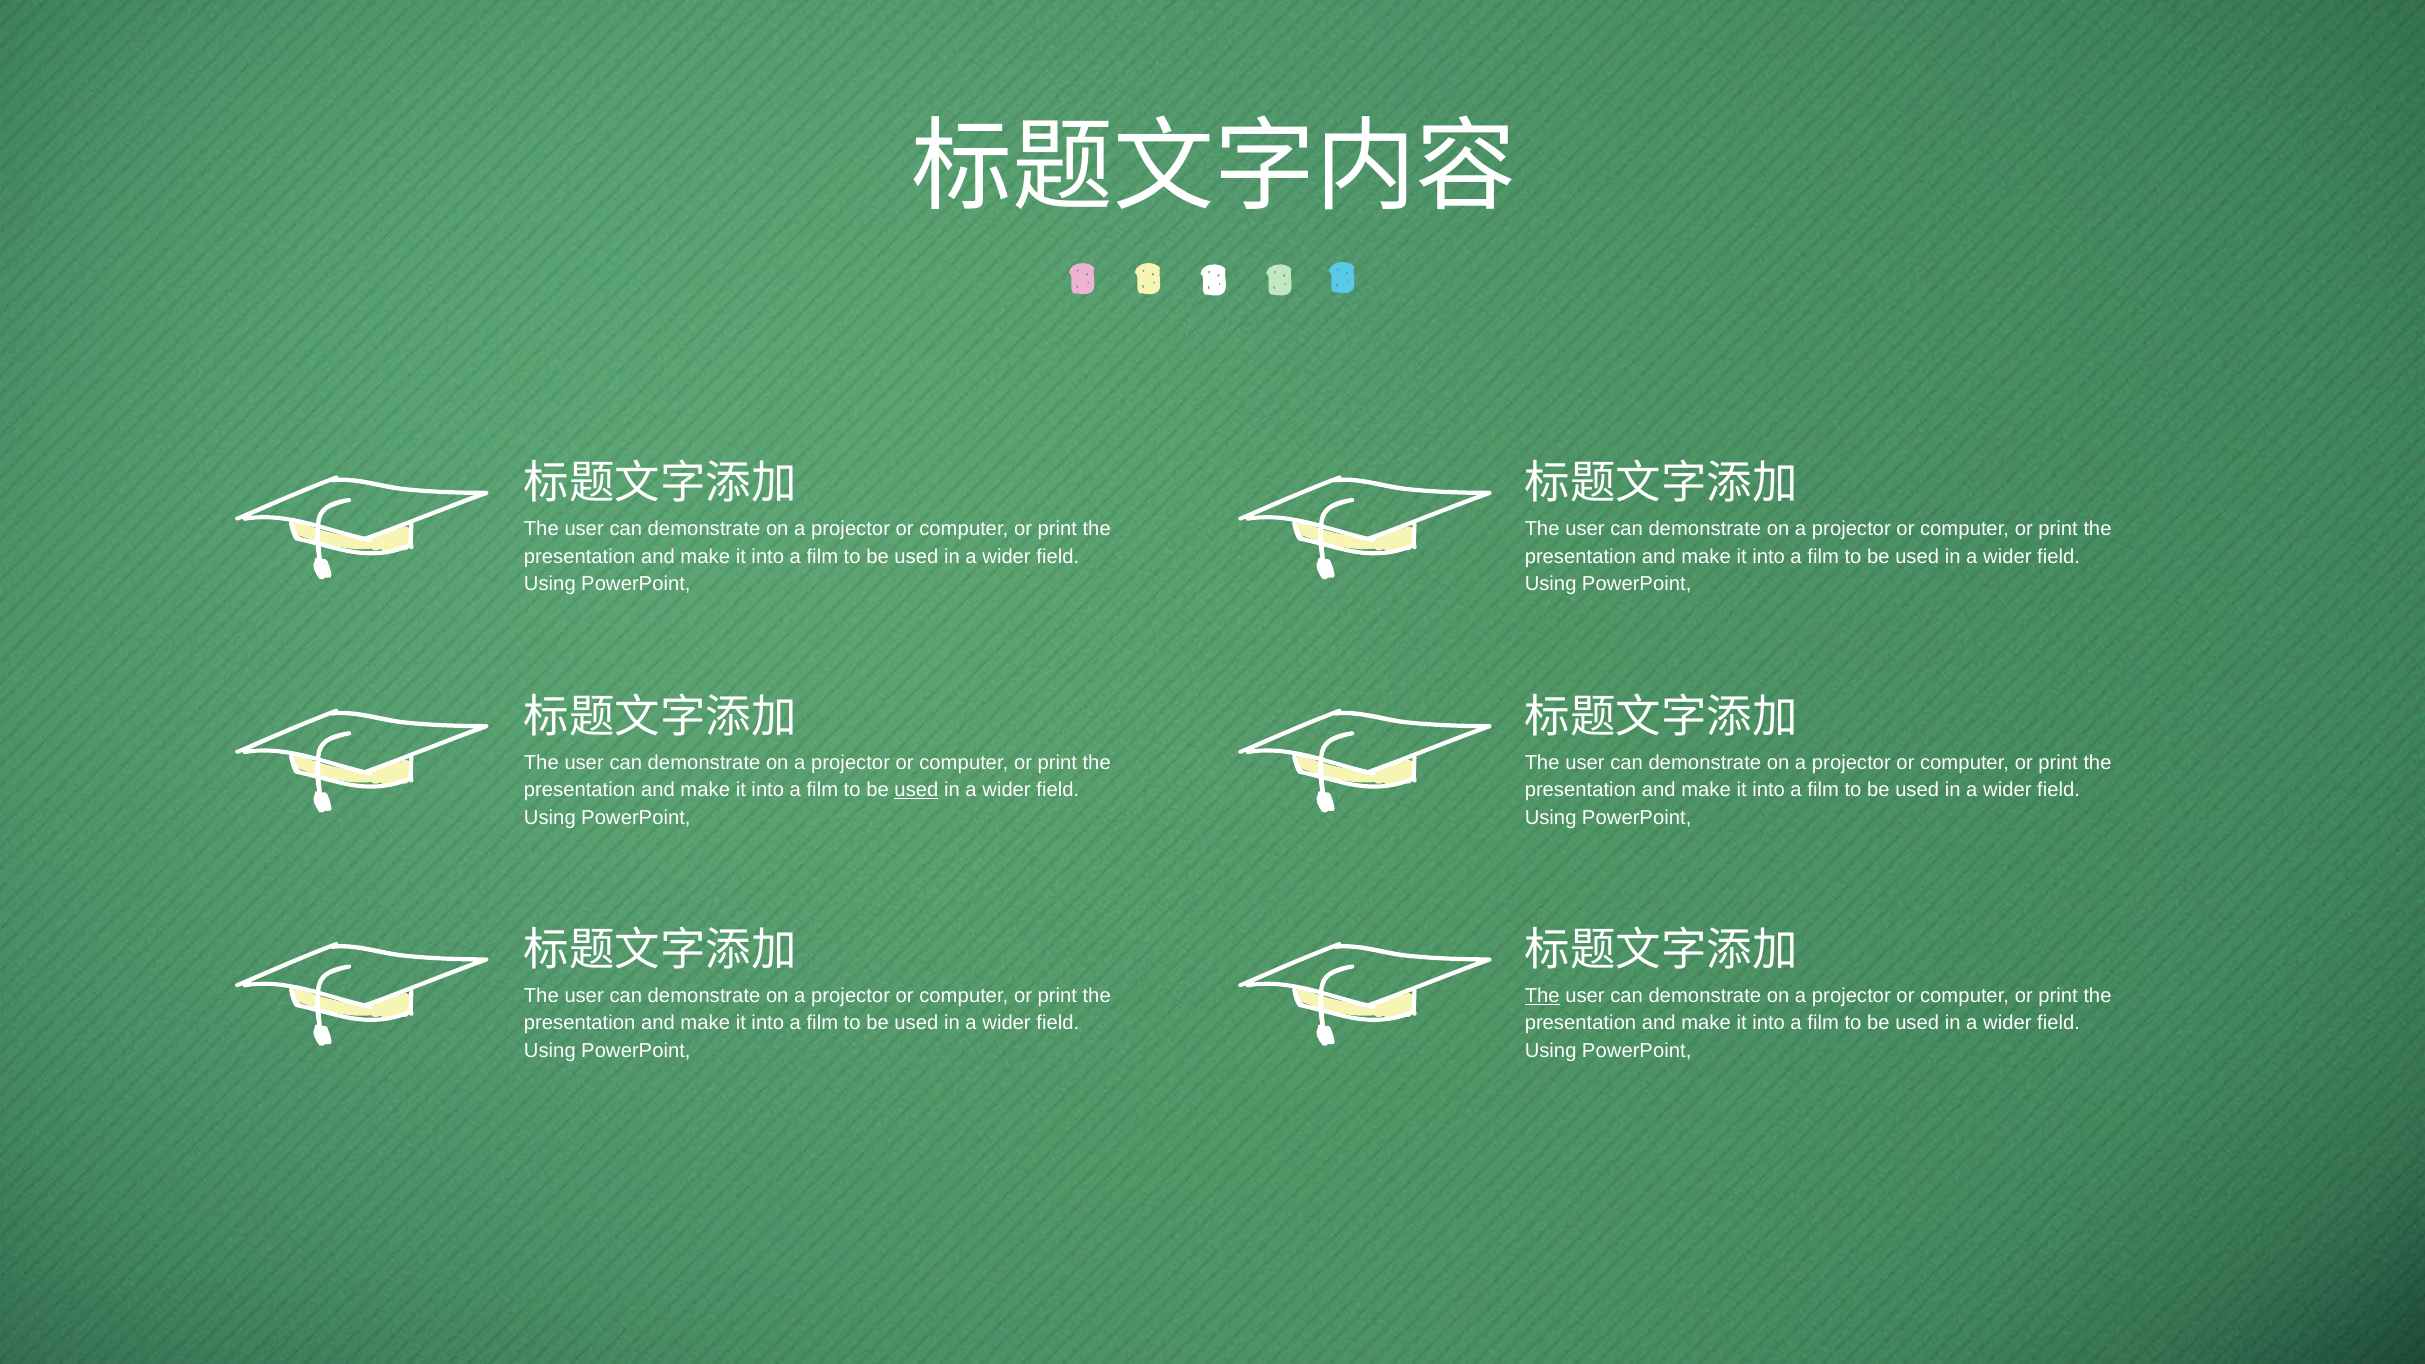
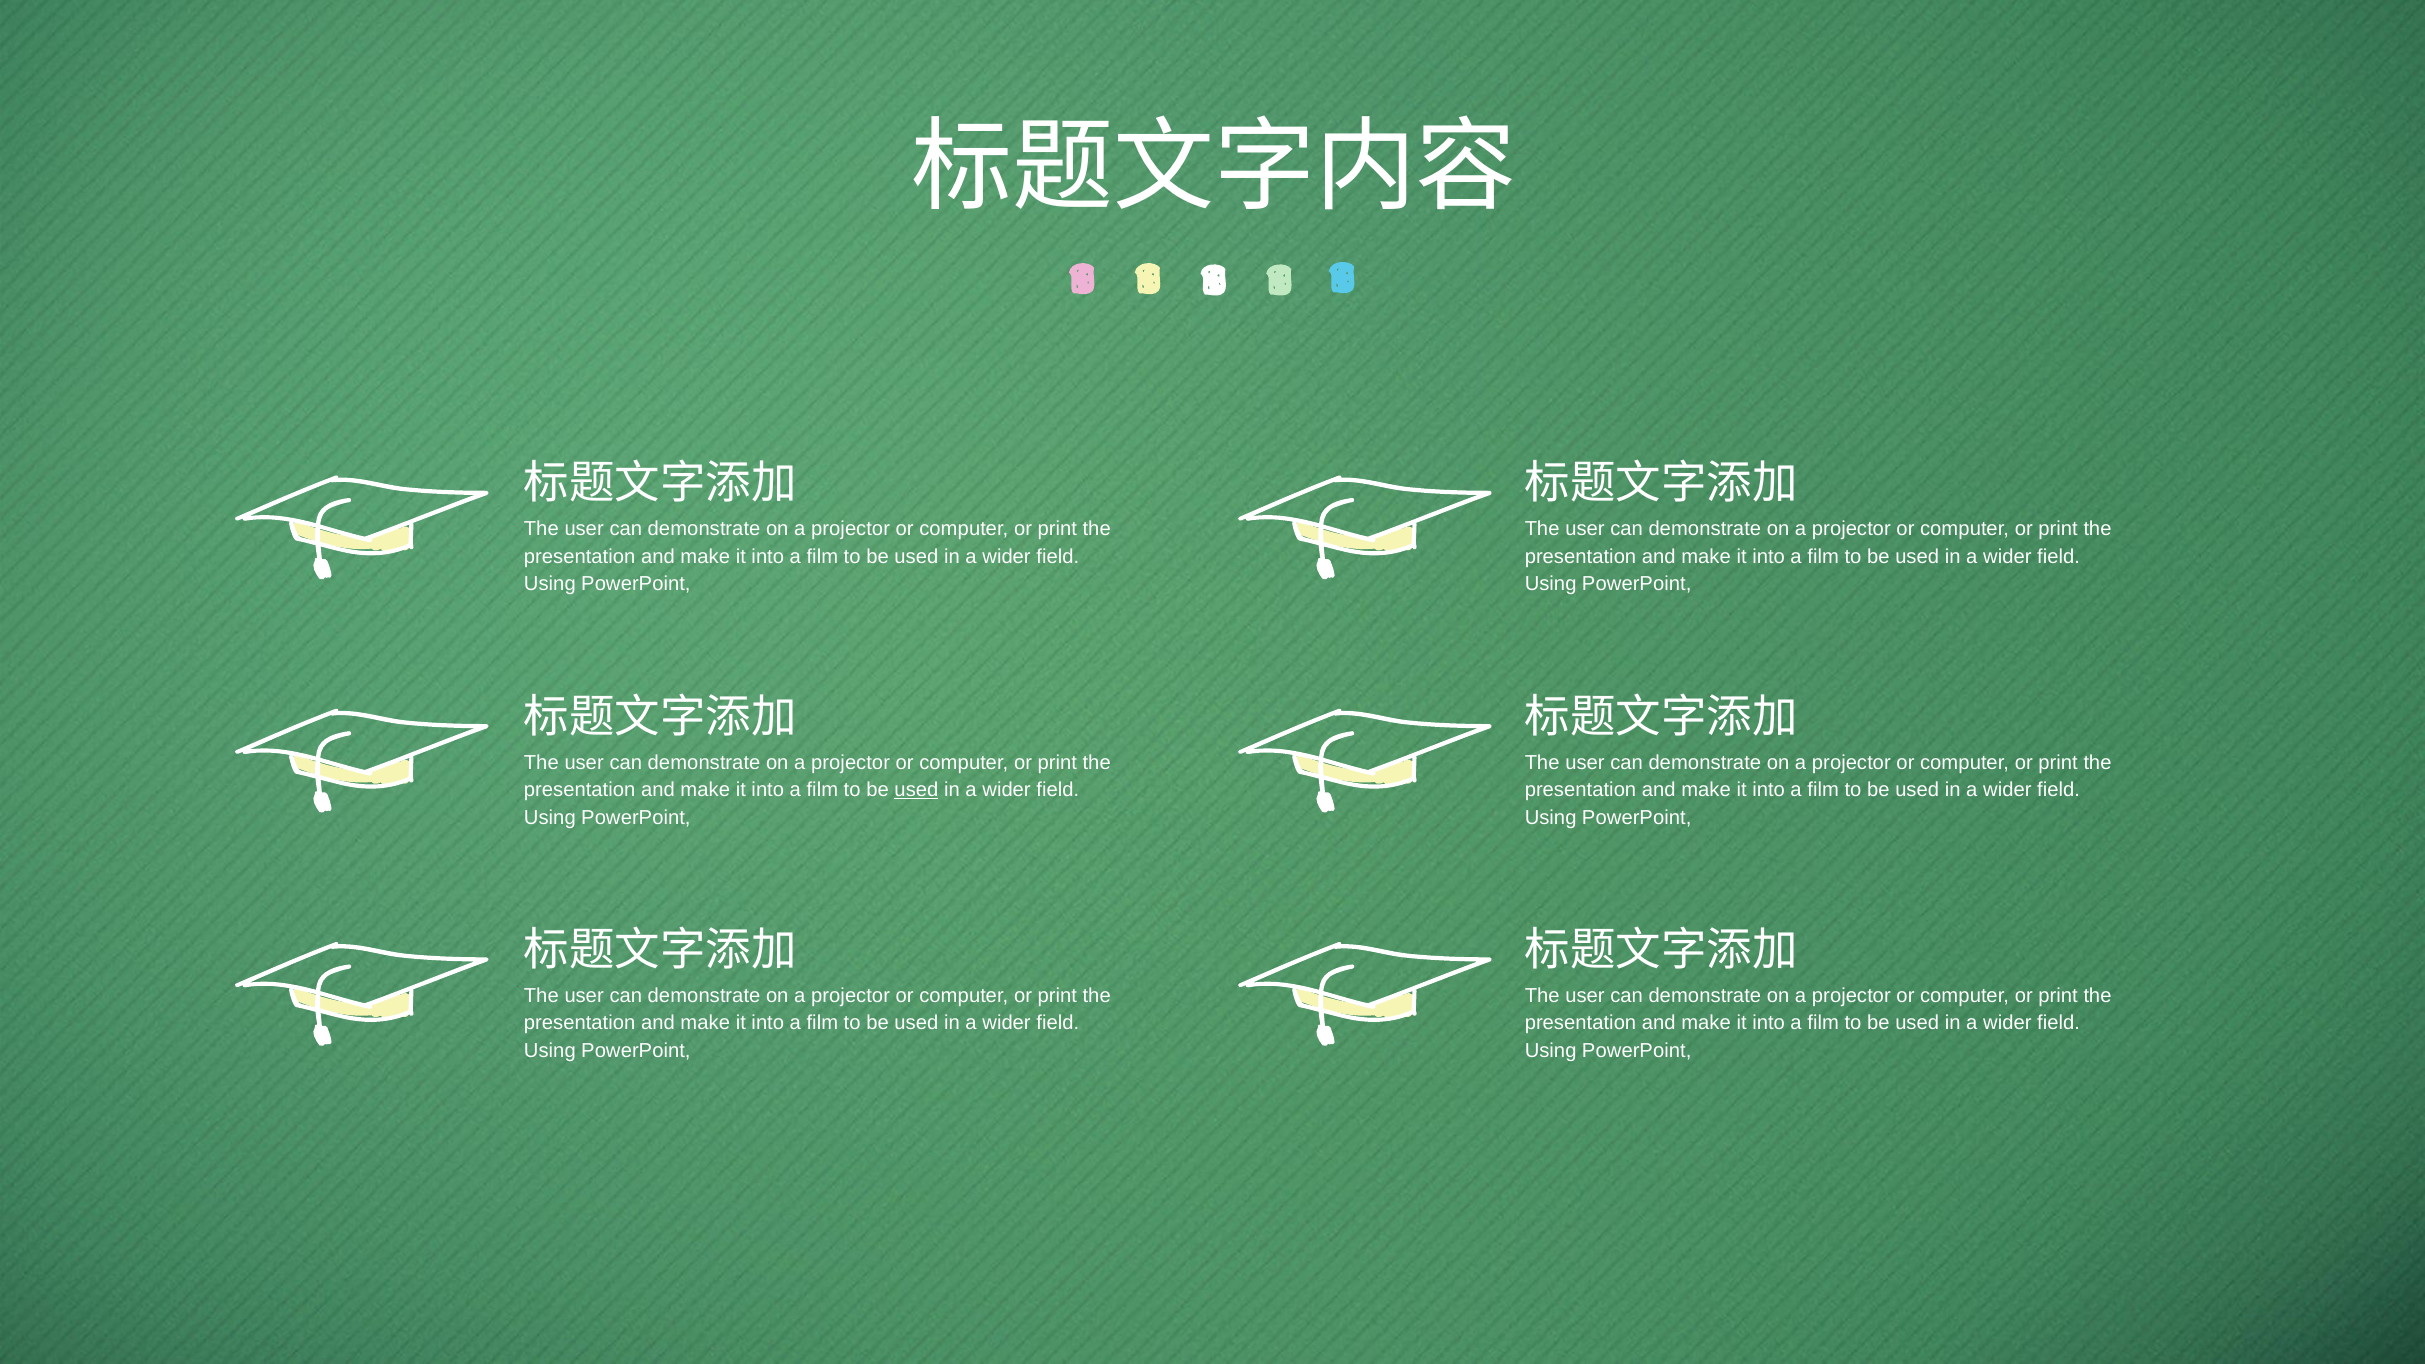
The at (1542, 996) underline: present -> none
